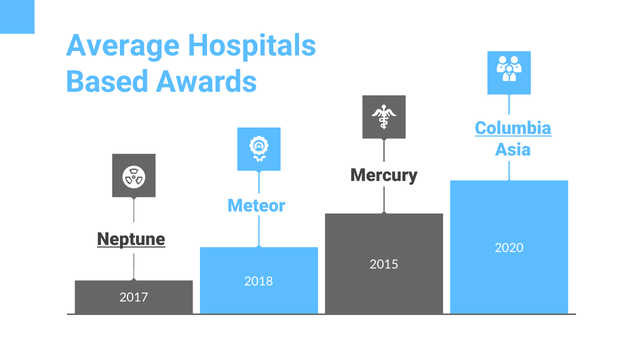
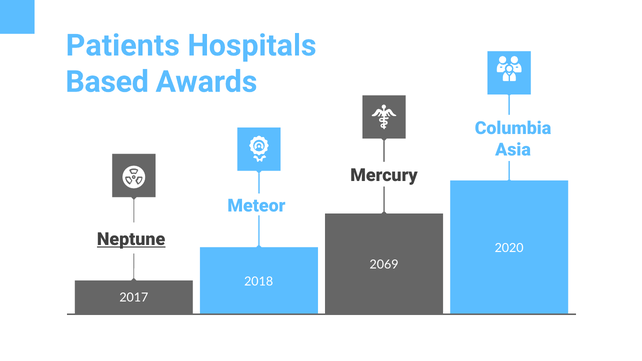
Average: Average -> Patients
Columbia underline: present -> none
2015: 2015 -> 2069
